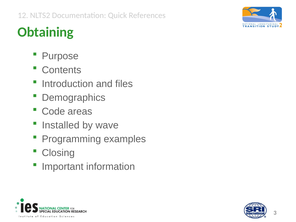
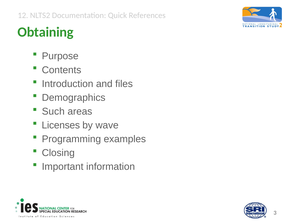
Code: Code -> Such
Installed: Installed -> Licenses
